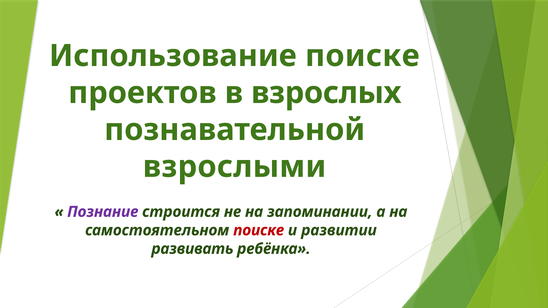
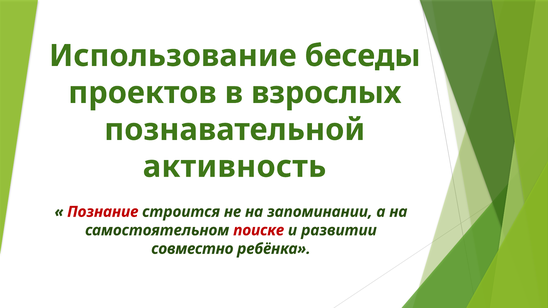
Использование поиске: поиске -> беседы
взрослыми: взрослыми -> активность
Познание colour: purple -> red
развивать: развивать -> совместно
